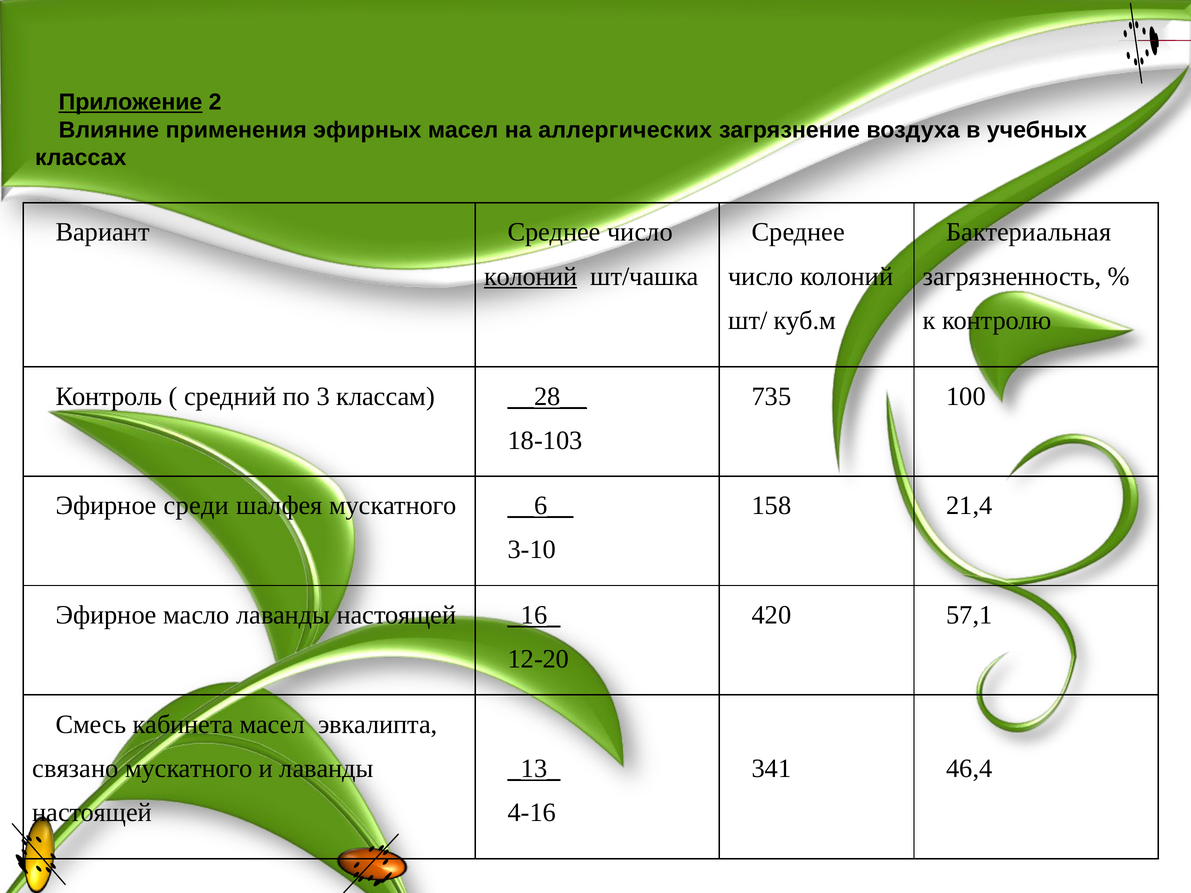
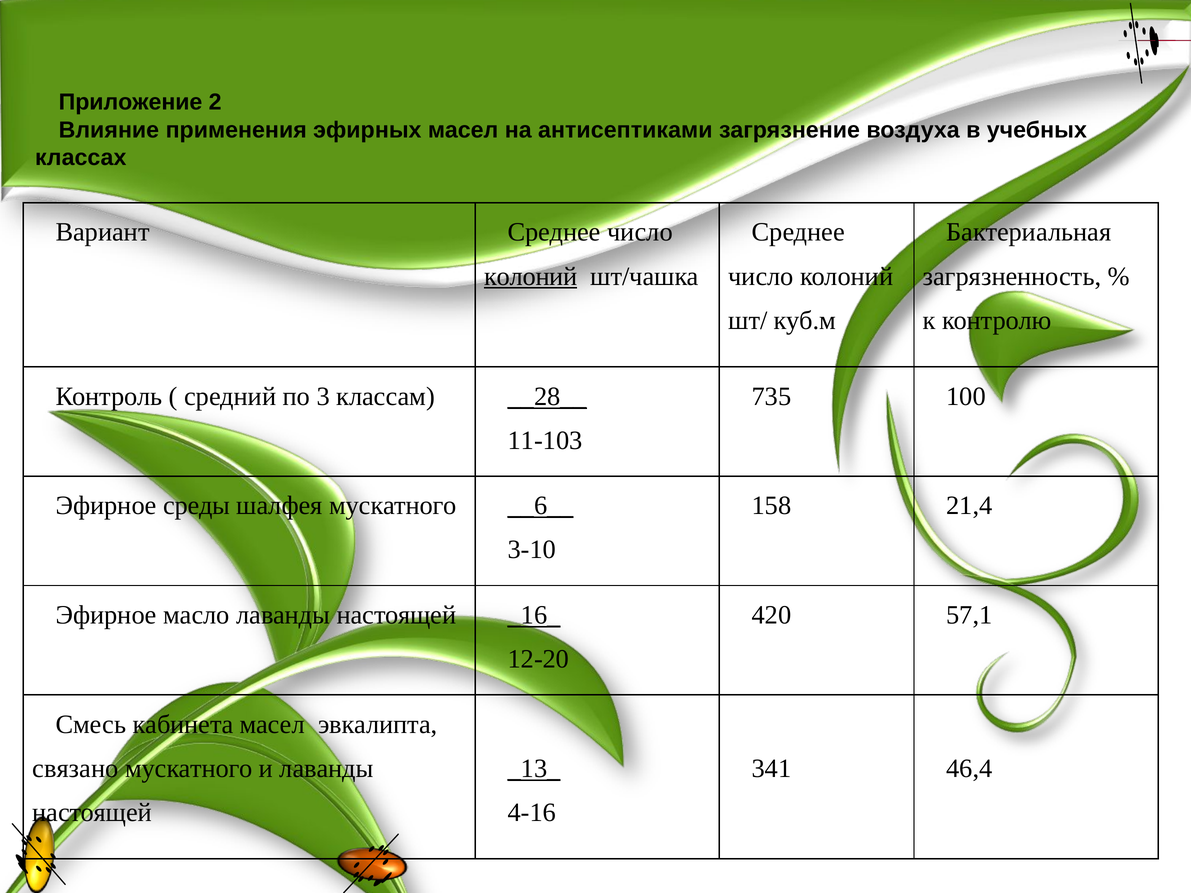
Приложение underline: present -> none
аллергических: аллергических -> антисептиками
18-103: 18-103 -> 11-103
среди: среди -> среды
